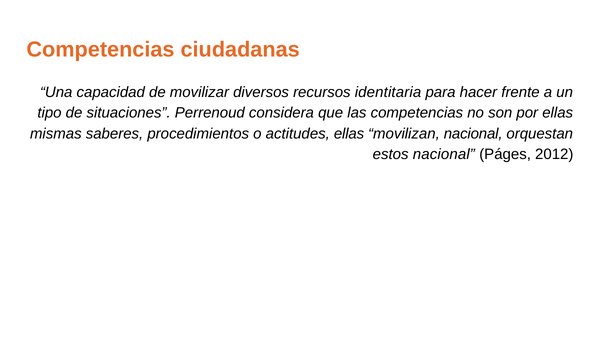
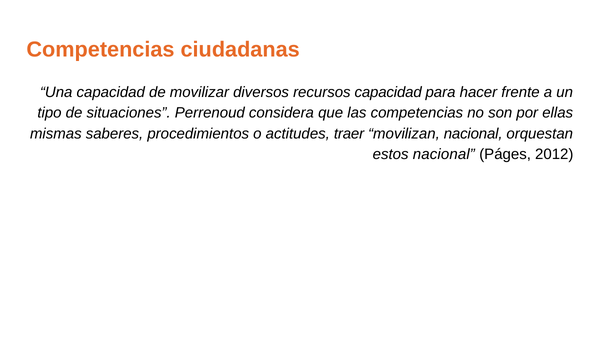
recursos identitaria: identitaria -> capacidad
actitudes ellas: ellas -> traer
